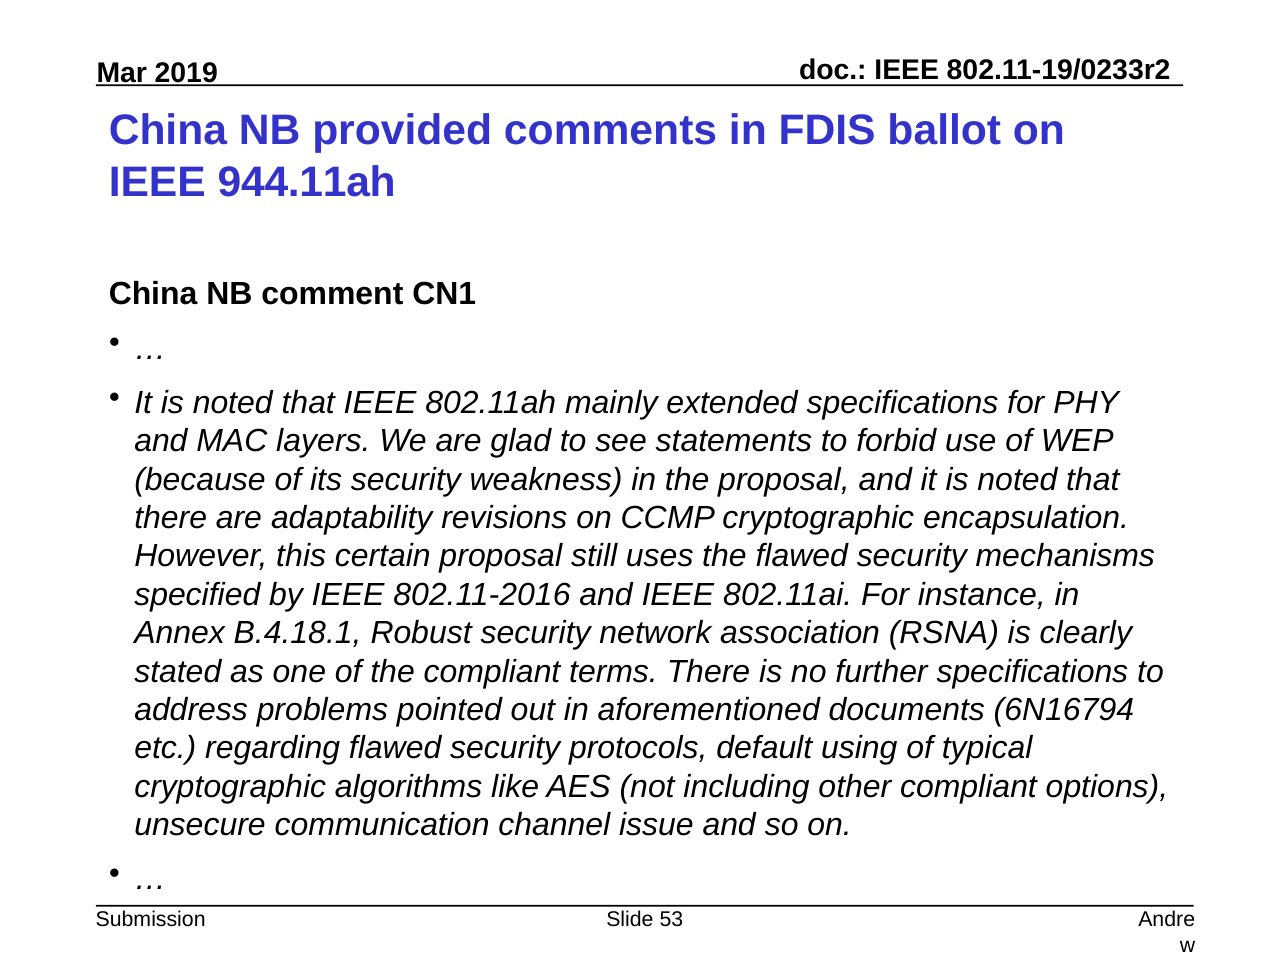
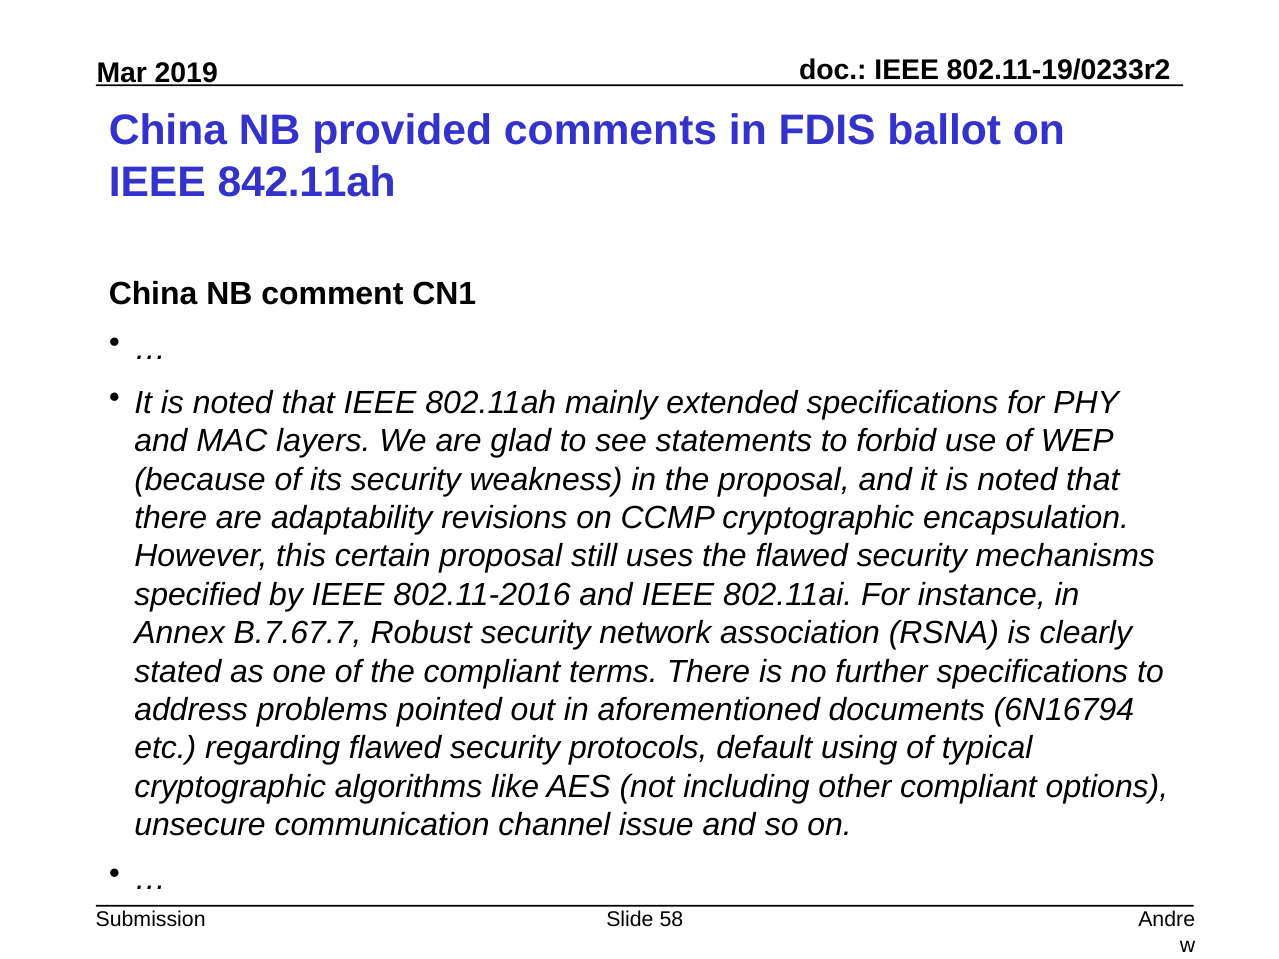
944.11ah: 944.11ah -> 842.11ah
B.4.18.1: B.4.18.1 -> B.7.67.7
53: 53 -> 58
